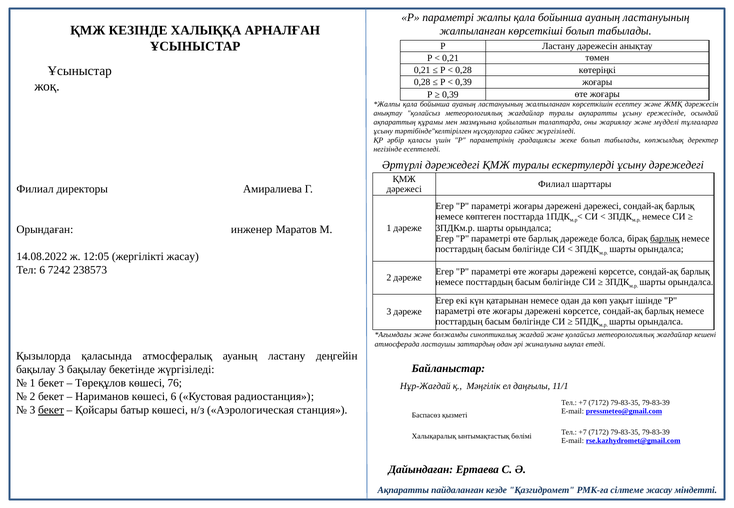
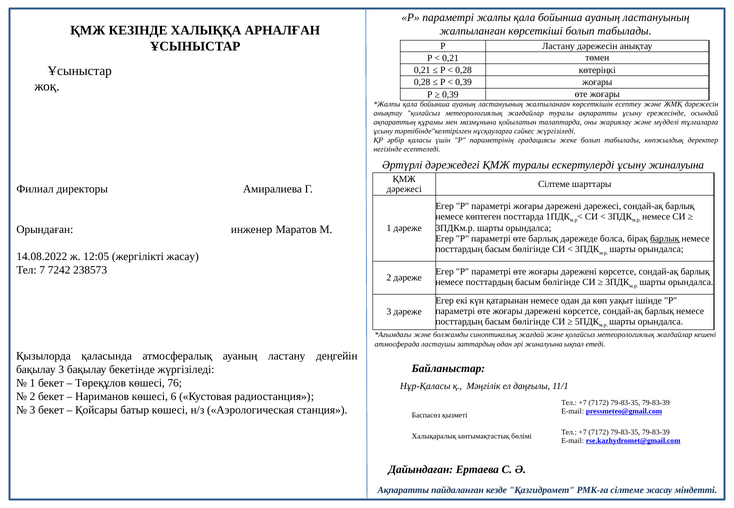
ұсыну дәрежедегі: дәрежедегі -> жиналуына
Филиал at (554, 184): Филиал -> Сілтеме
Тел 6: 6 -> 7
Нұр-Жағдай: Нұр-Жағдай -> Нұр-Қаласы
бекет at (51, 410) underline: present -> none
